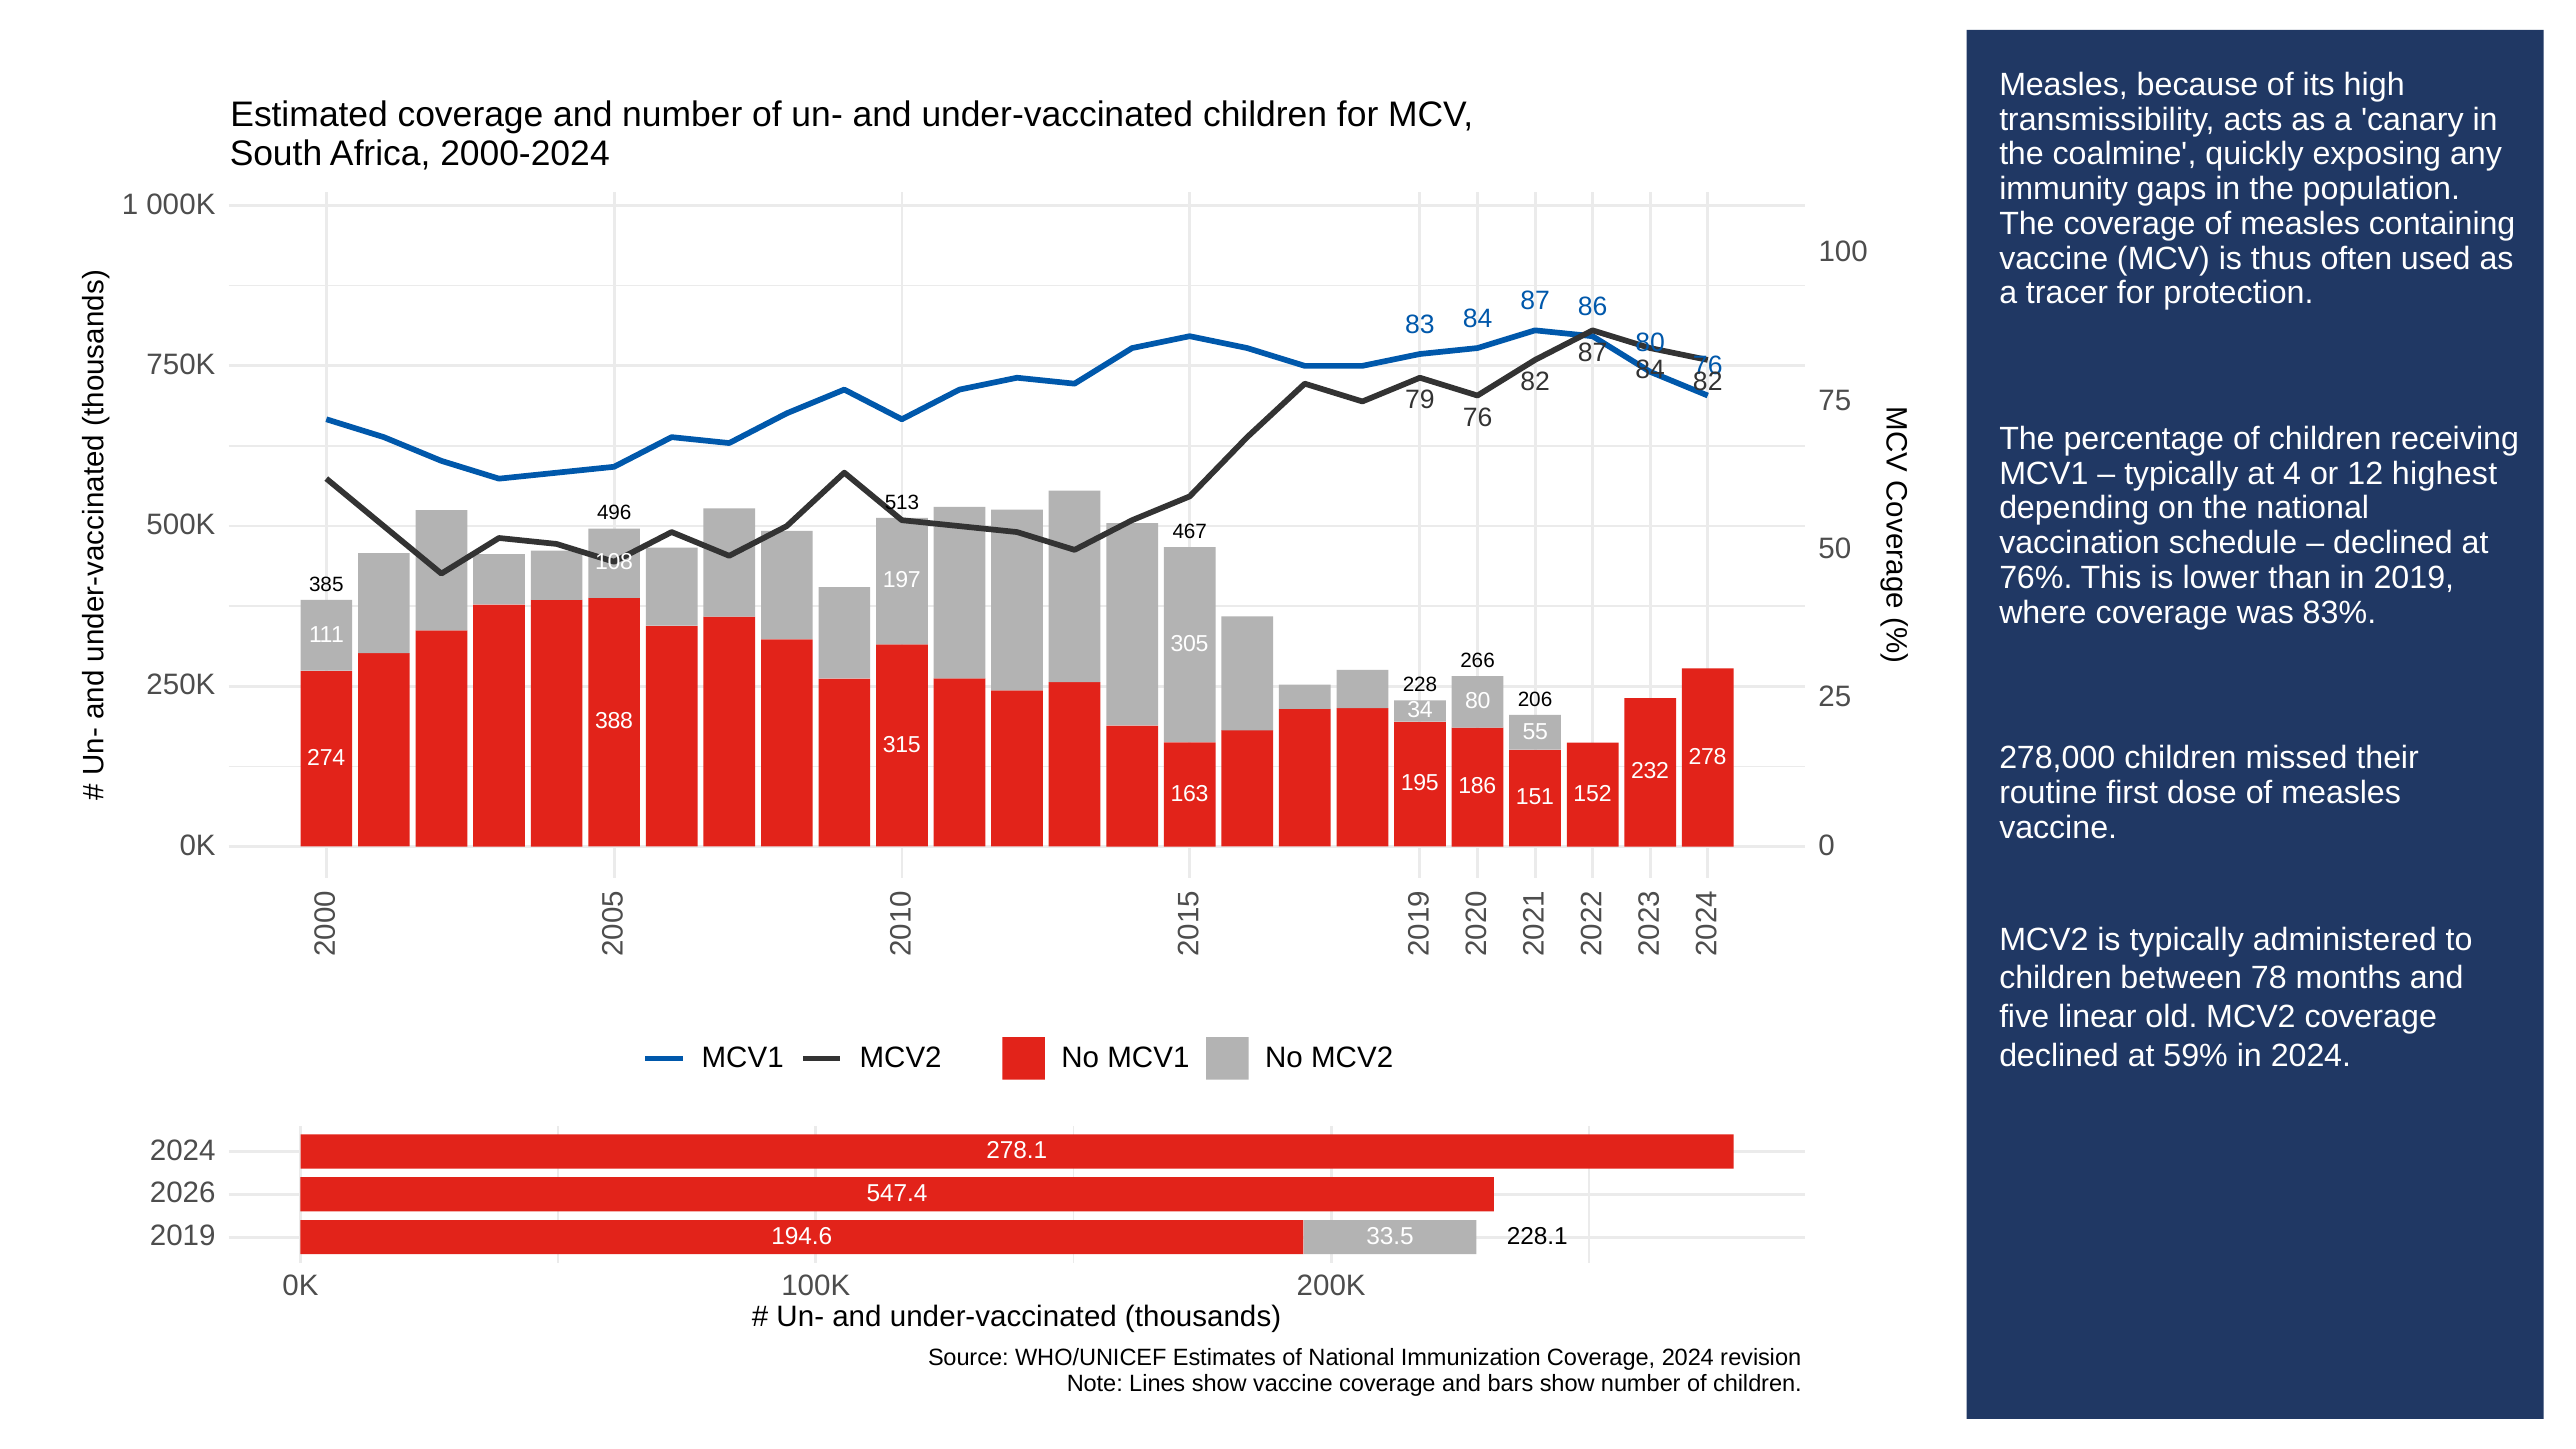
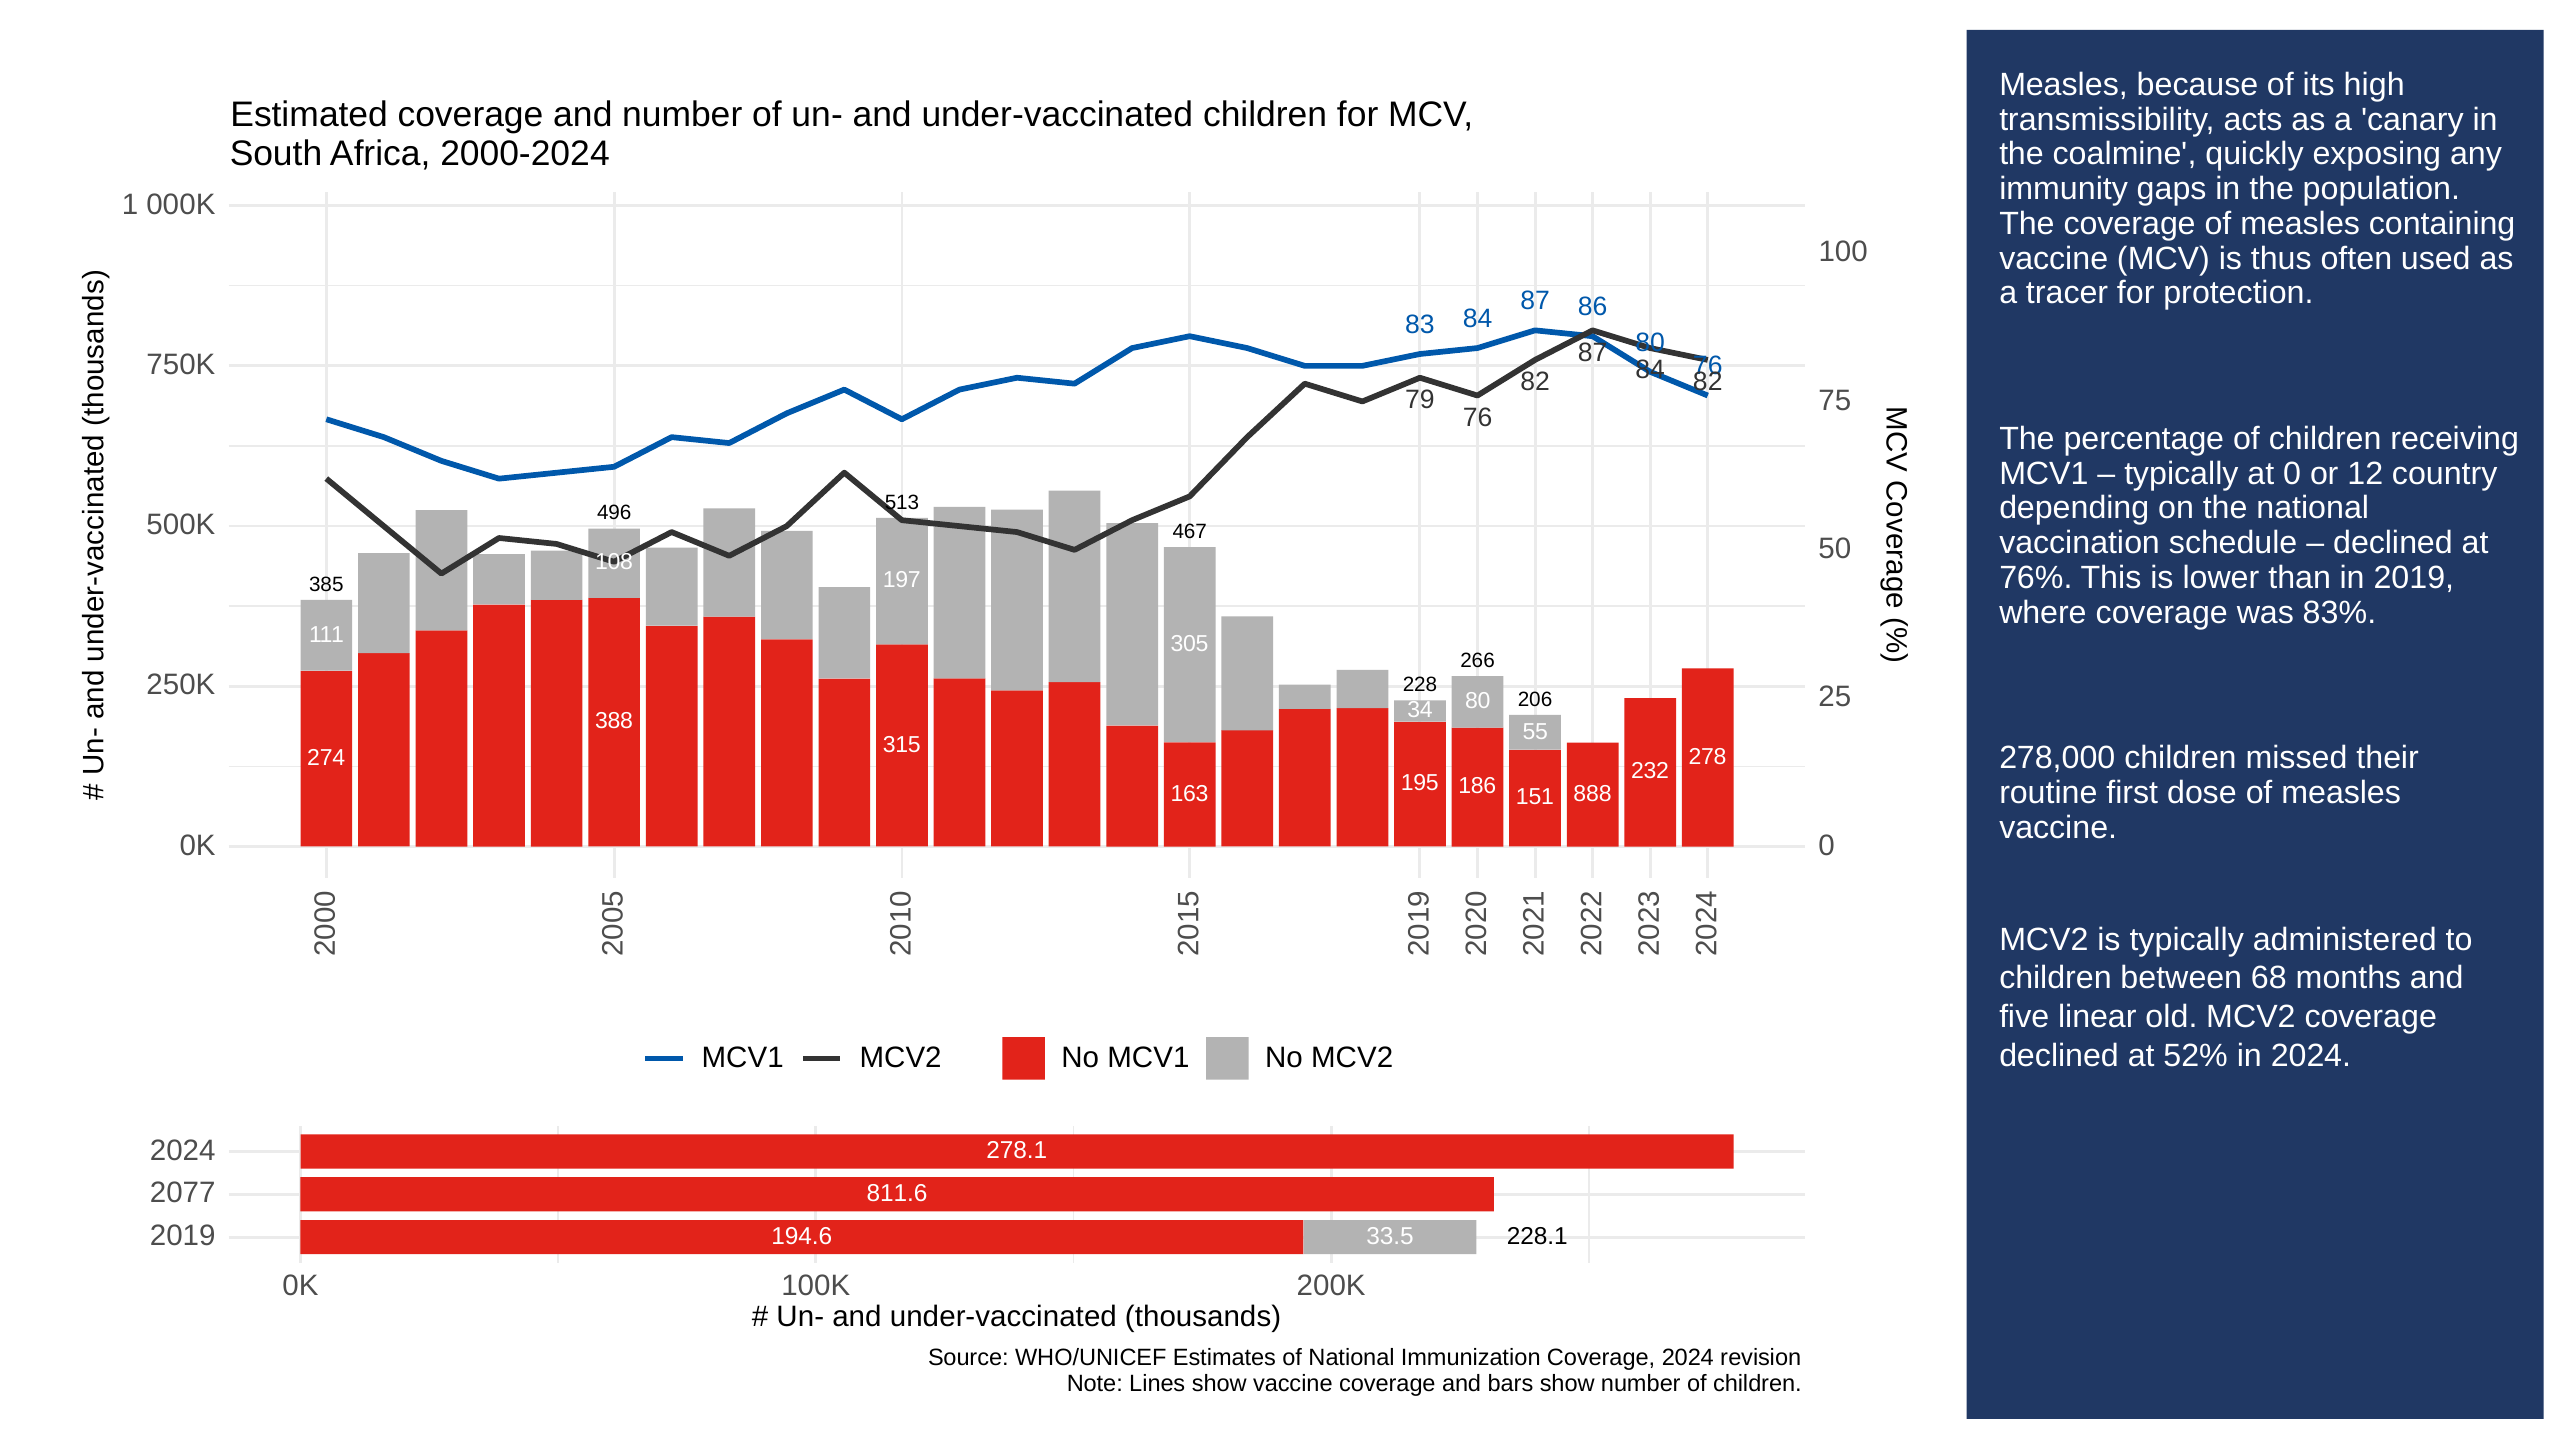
at 4: 4 -> 0
highest: highest -> country
152: 152 -> 888
78: 78 -> 68
59%: 59% -> 52%
2026: 2026 -> 2077
547.4: 547.4 -> 811.6
